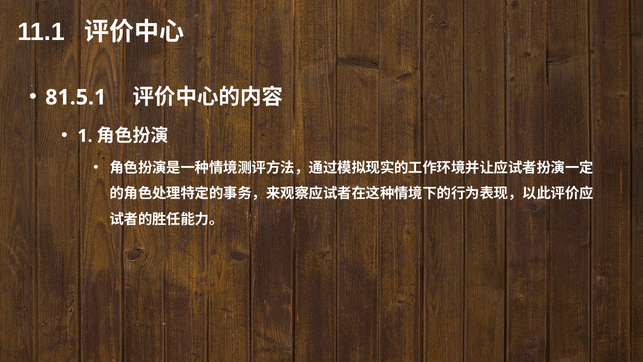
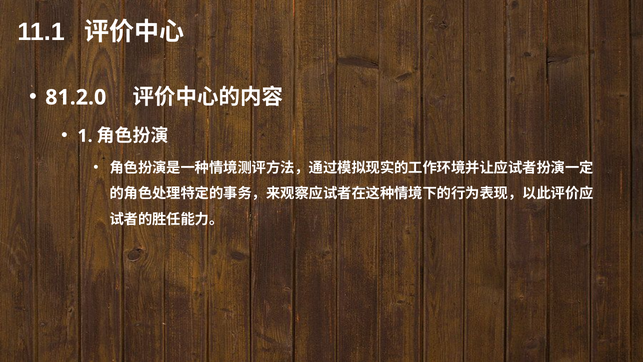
81.5.1: 81.5.1 -> 81.2.0
